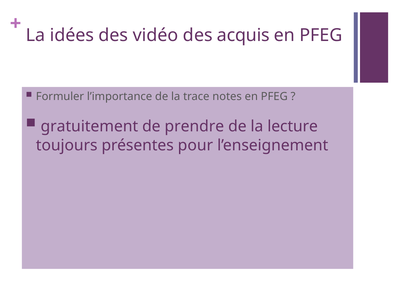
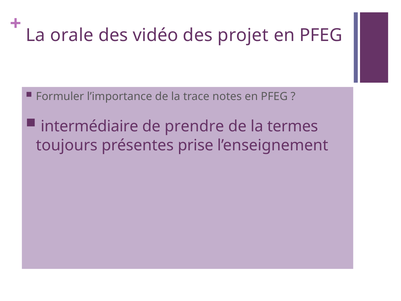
idées: idées -> orale
acquis: acquis -> projet
gratuitement: gratuitement -> intermédiaire
lecture: lecture -> termes
pour: pour -> prise
